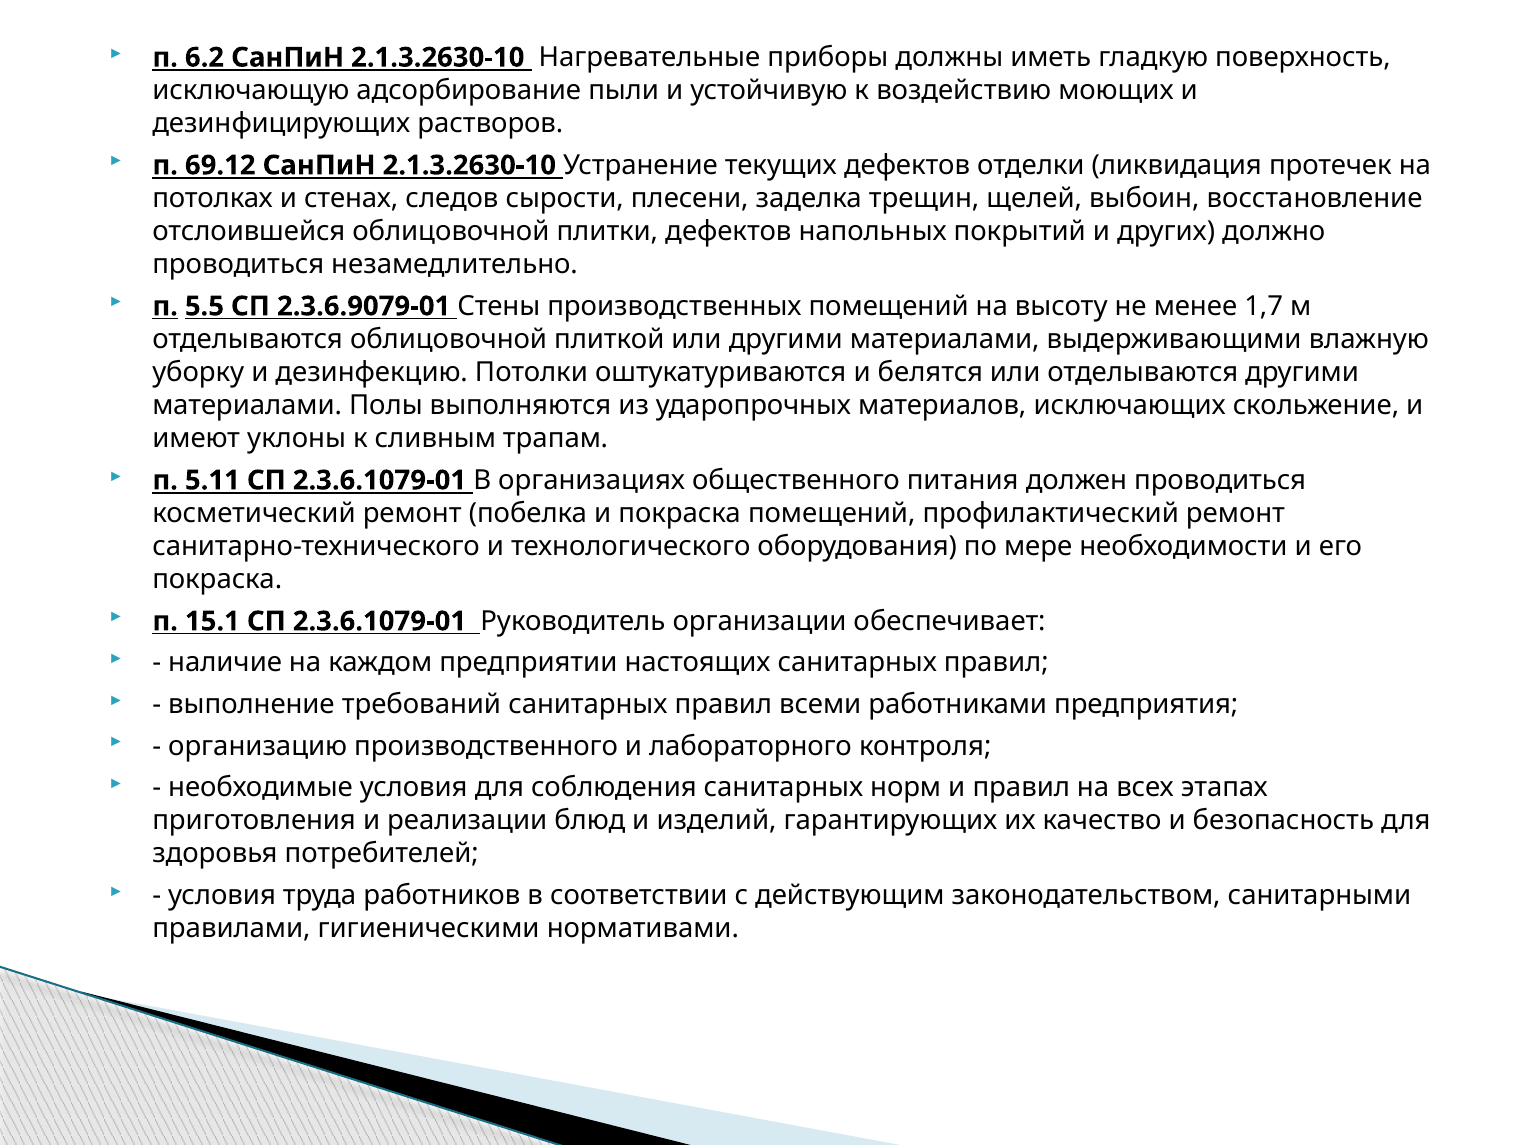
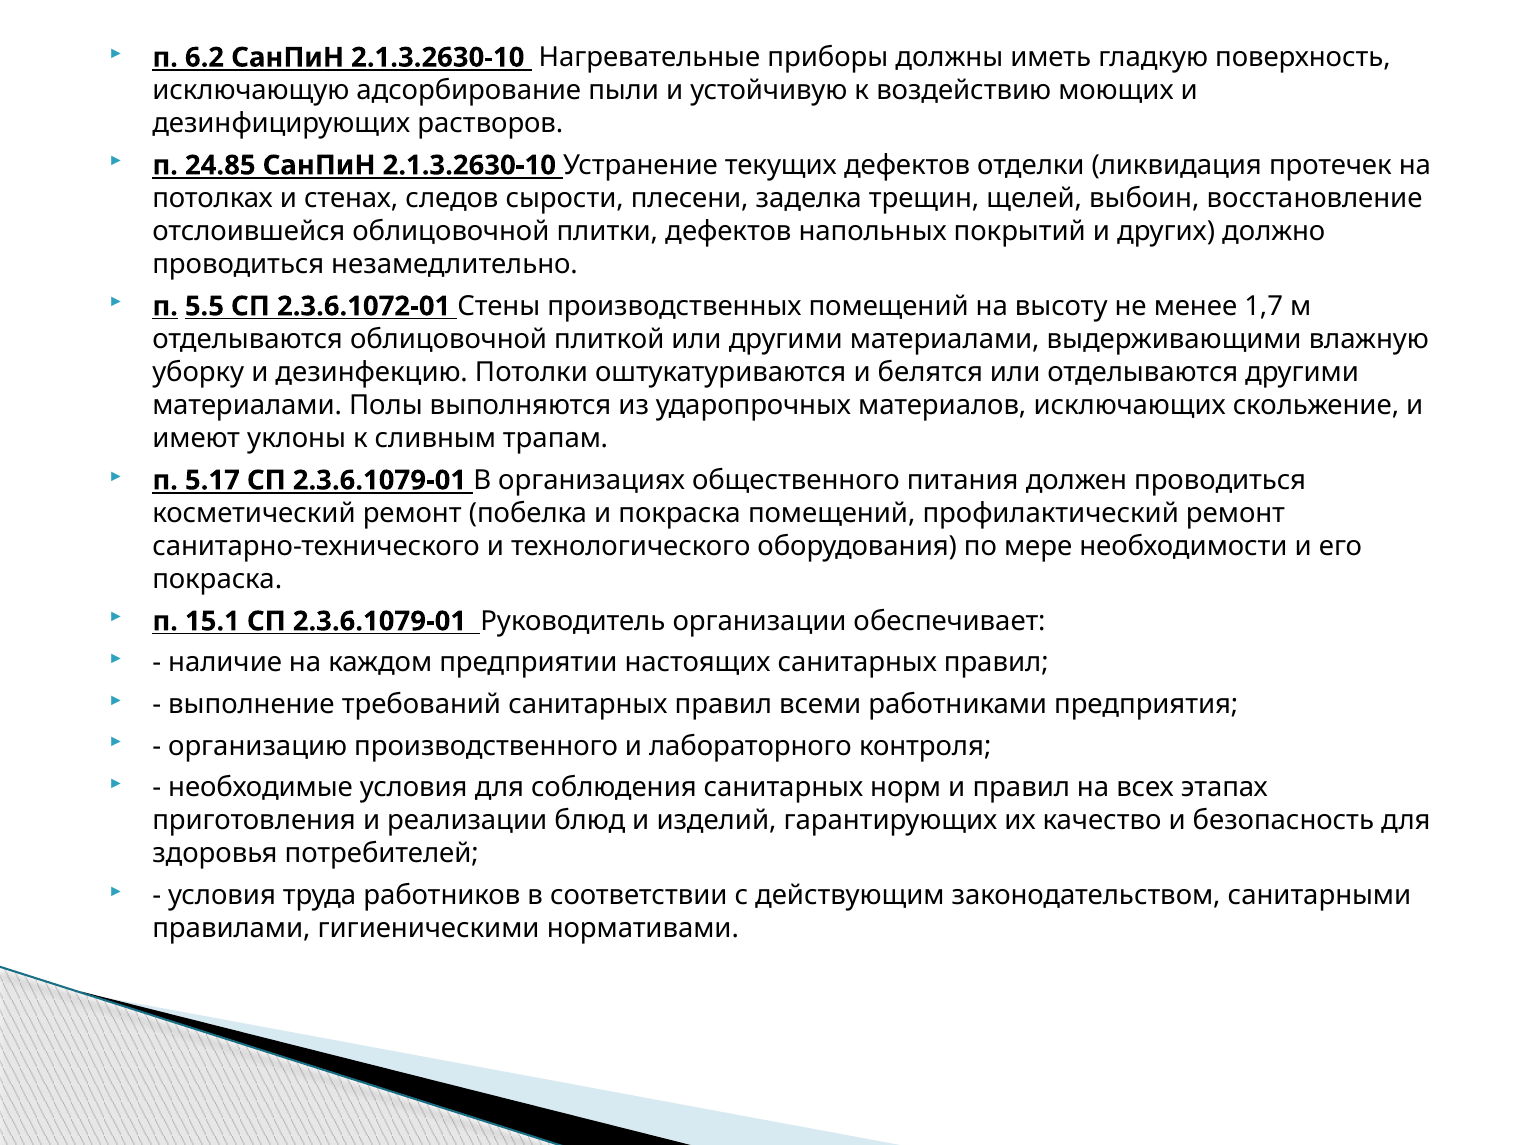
69.12: 69.12 -> 24.85
2.3.6.9079-01: 2.3.6.9079-01 -> 2.3.6.1072-01
5.11: 5.11 -> 5.17
